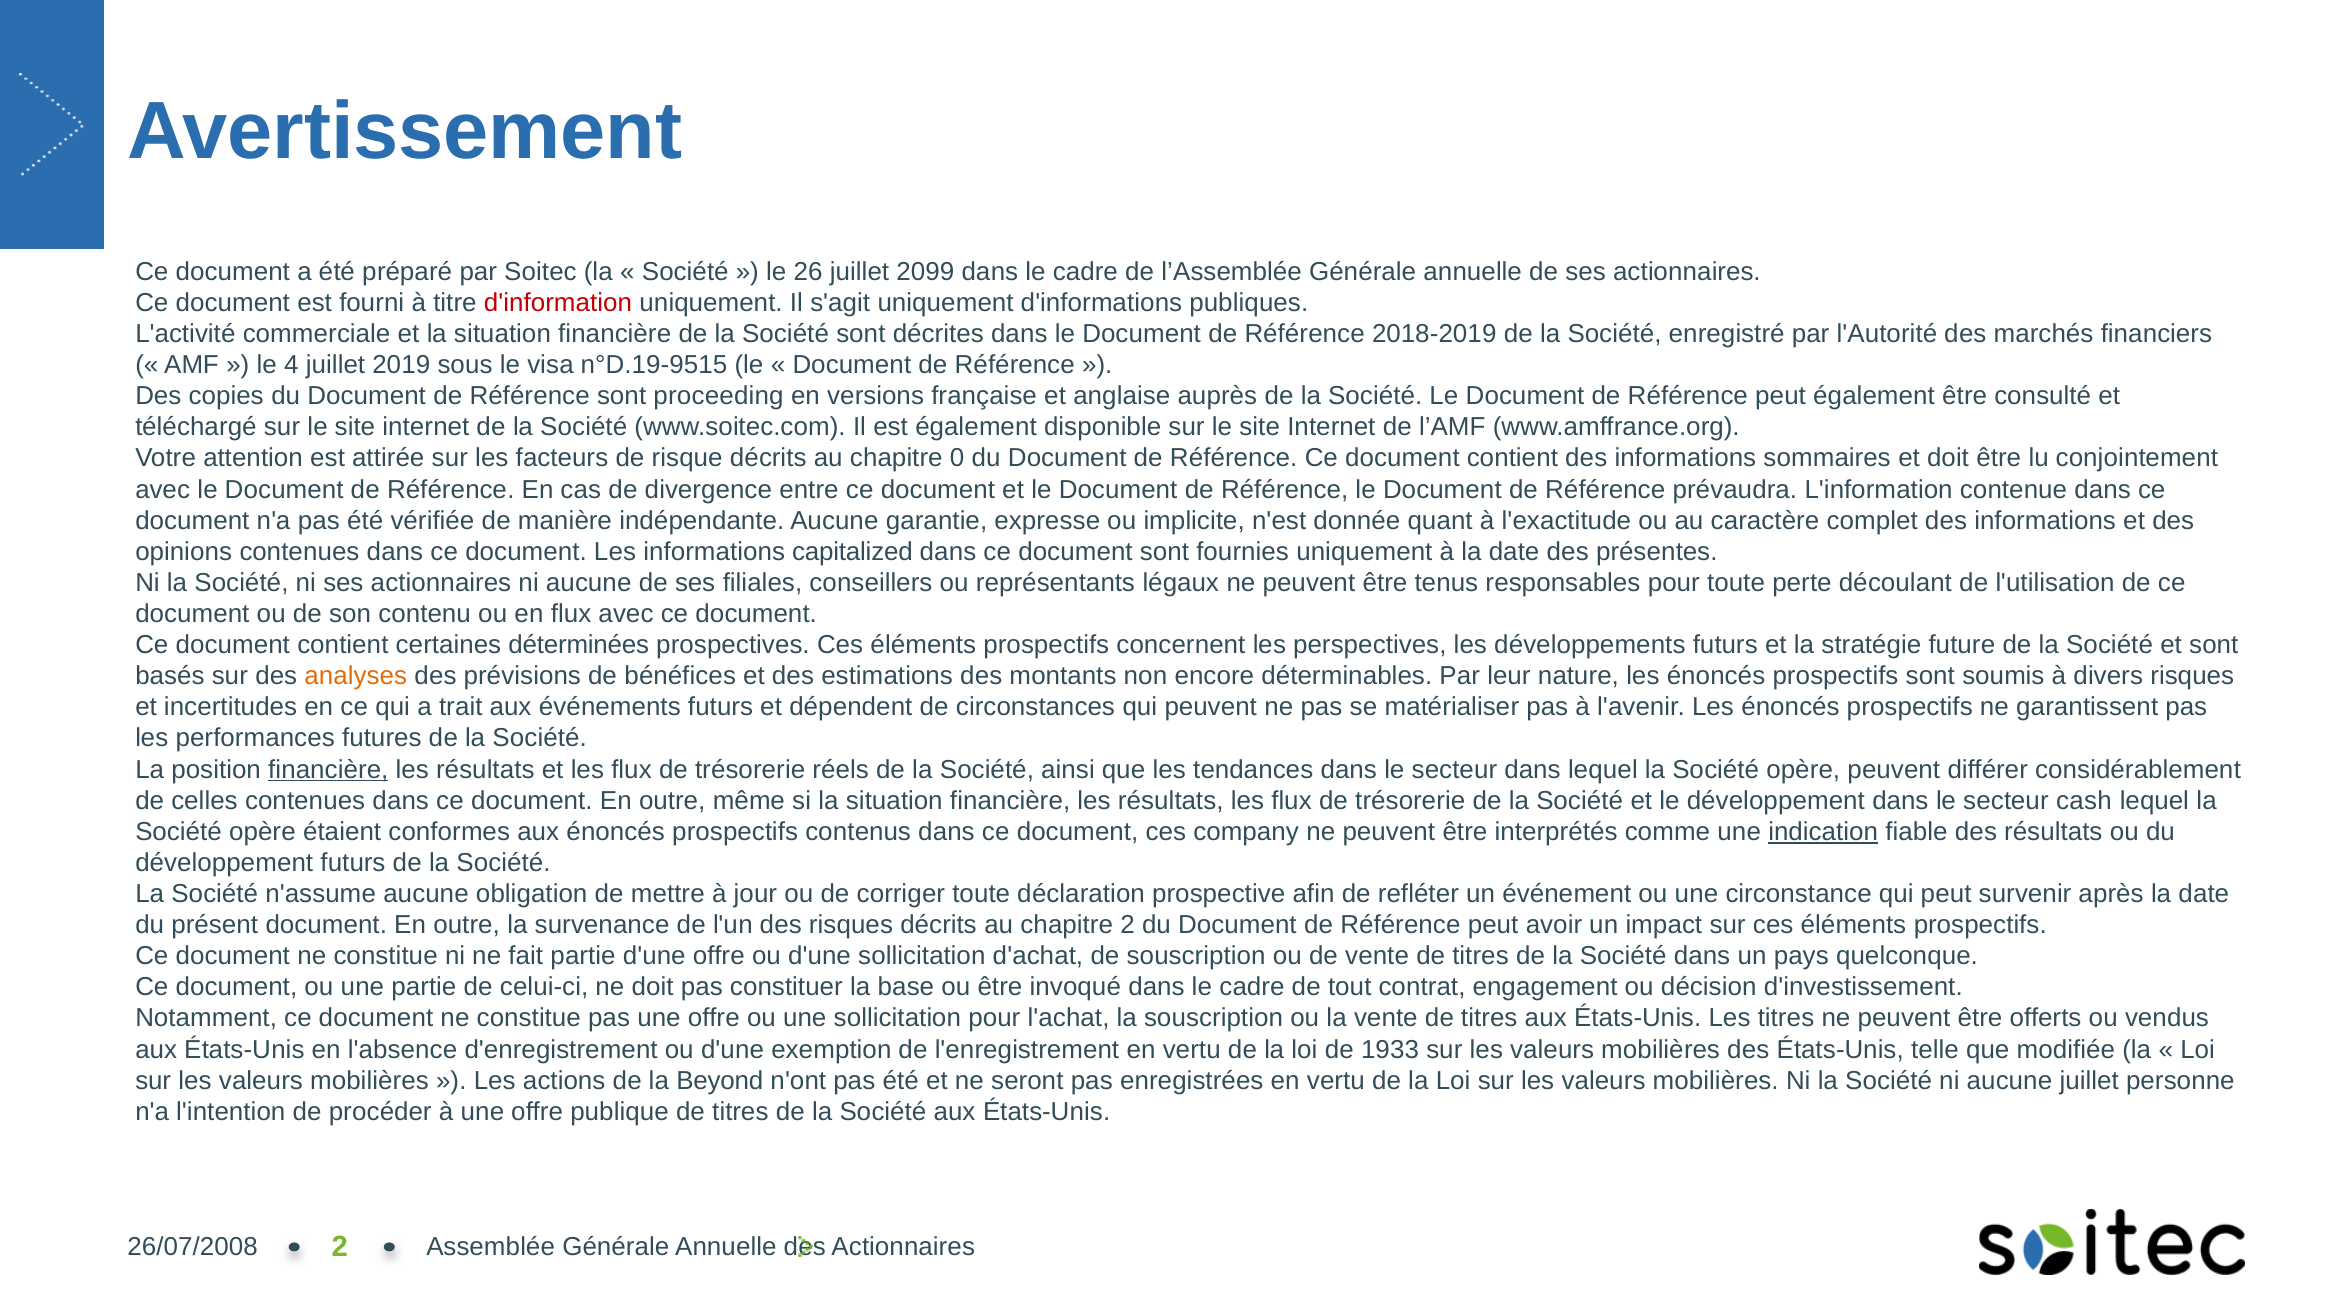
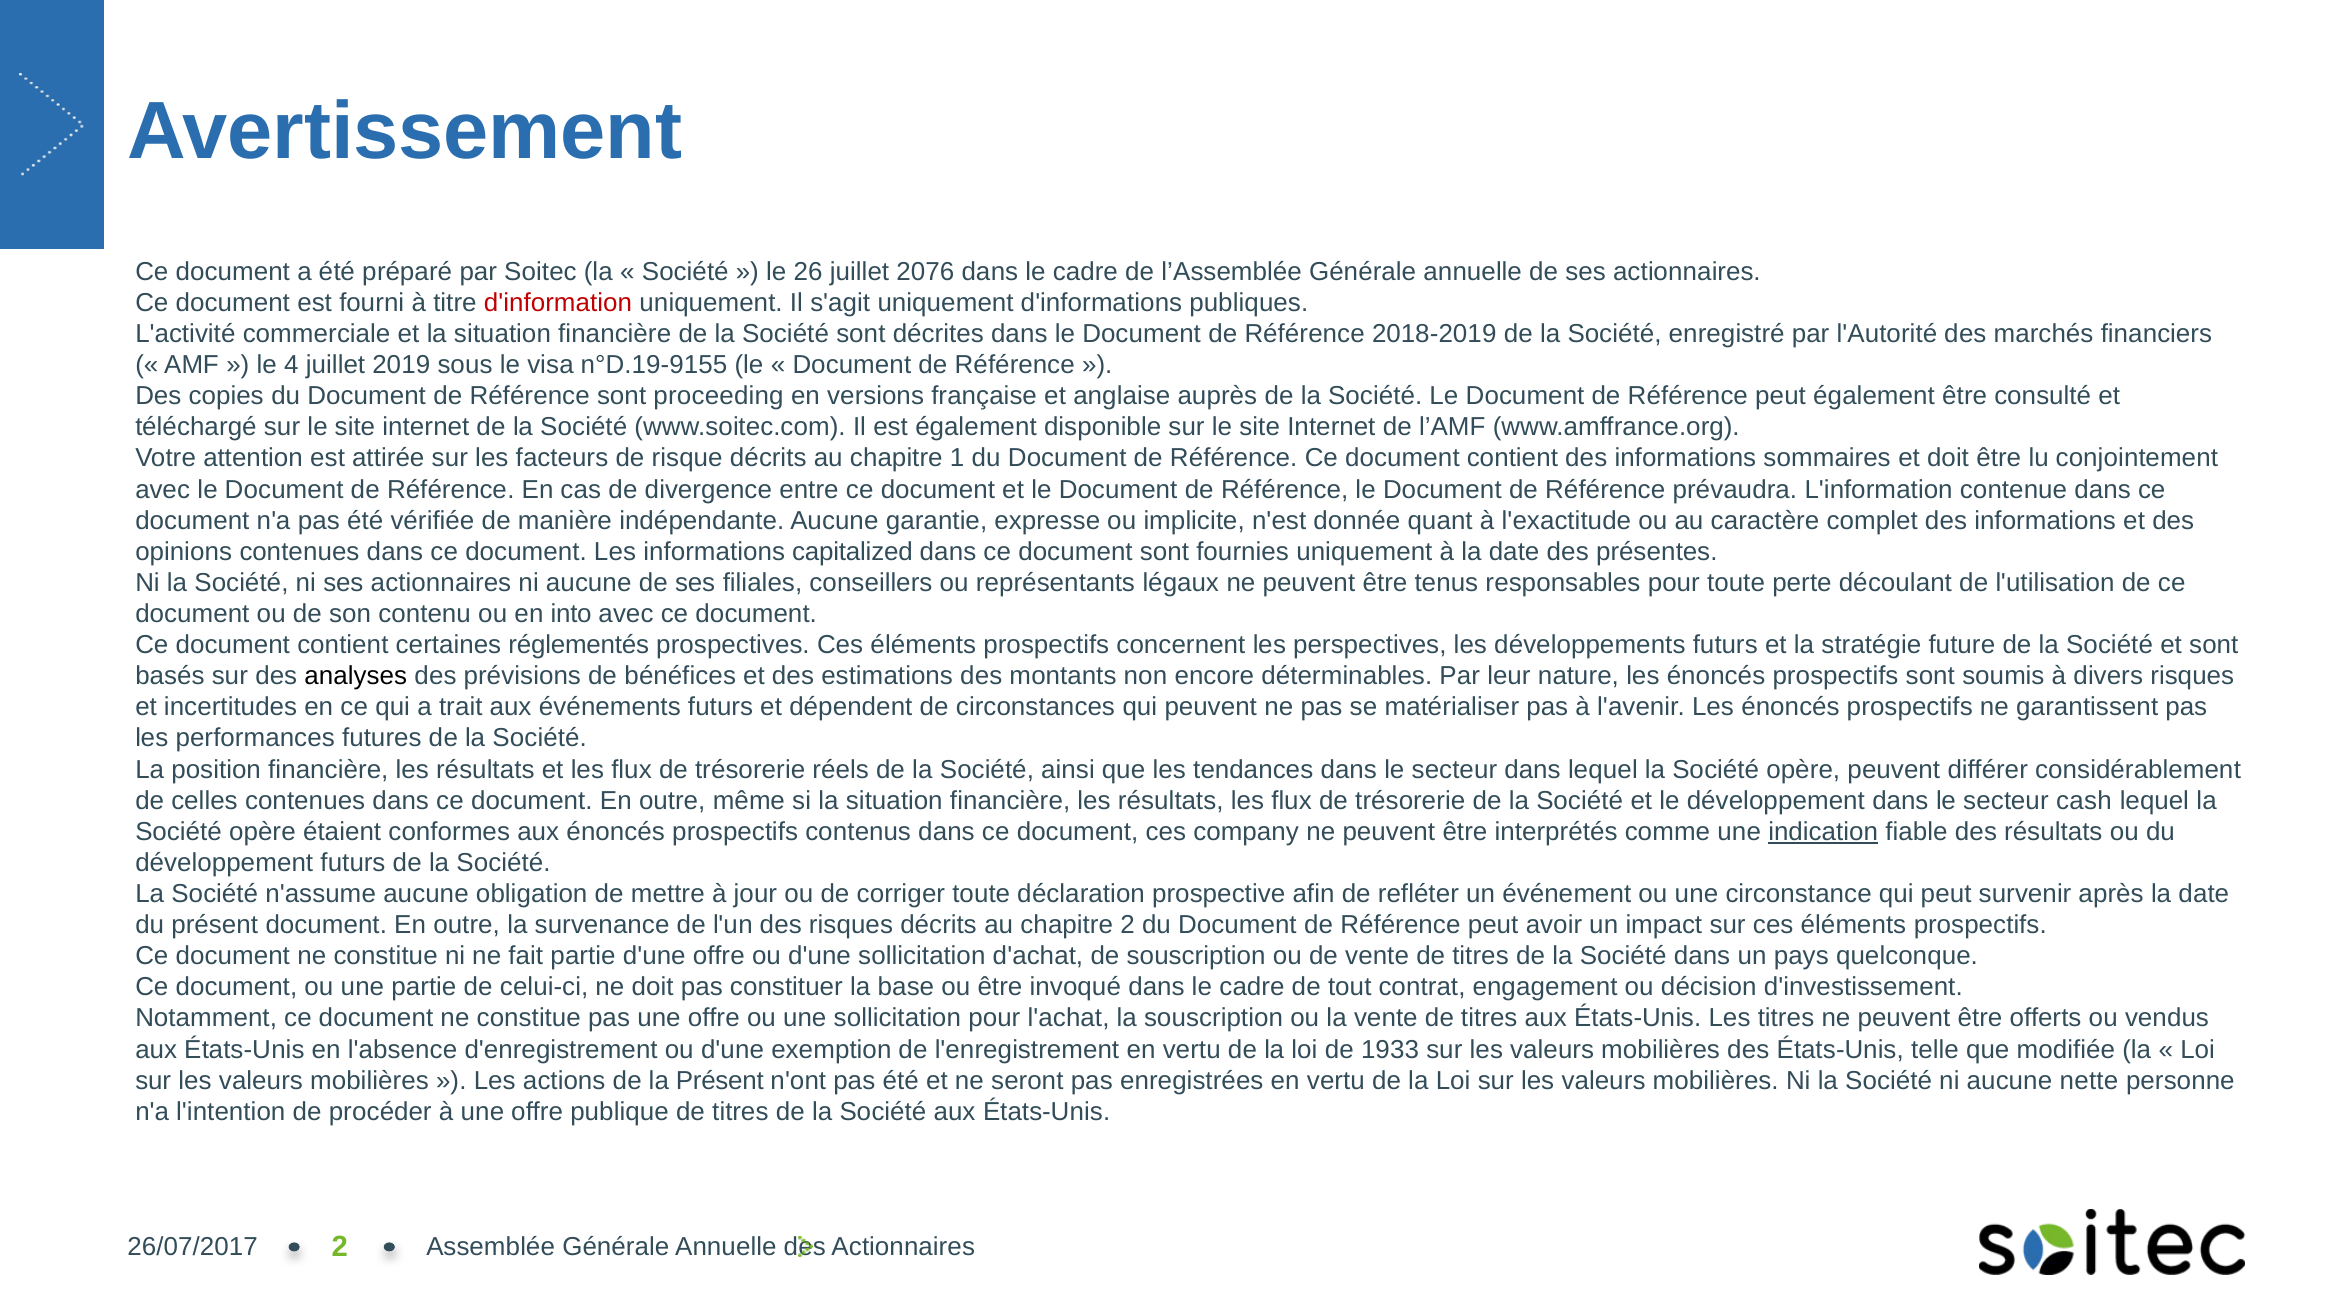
2099: 2099 -> 2076
n°D.19-9515: n°D.19-9515 -> n°D.19-9155
0: 0 -> 1
en flux: flux -> into
déterminées: déterminées -> réglementés
analyses colour: orange -> black
financière at (328, 769) underline: present -> none
la Beyond: Beyond -> Présent
aucune juillet: juillet -> nette
26/07/2008: 26/07/2008 -> 26/07/2017
